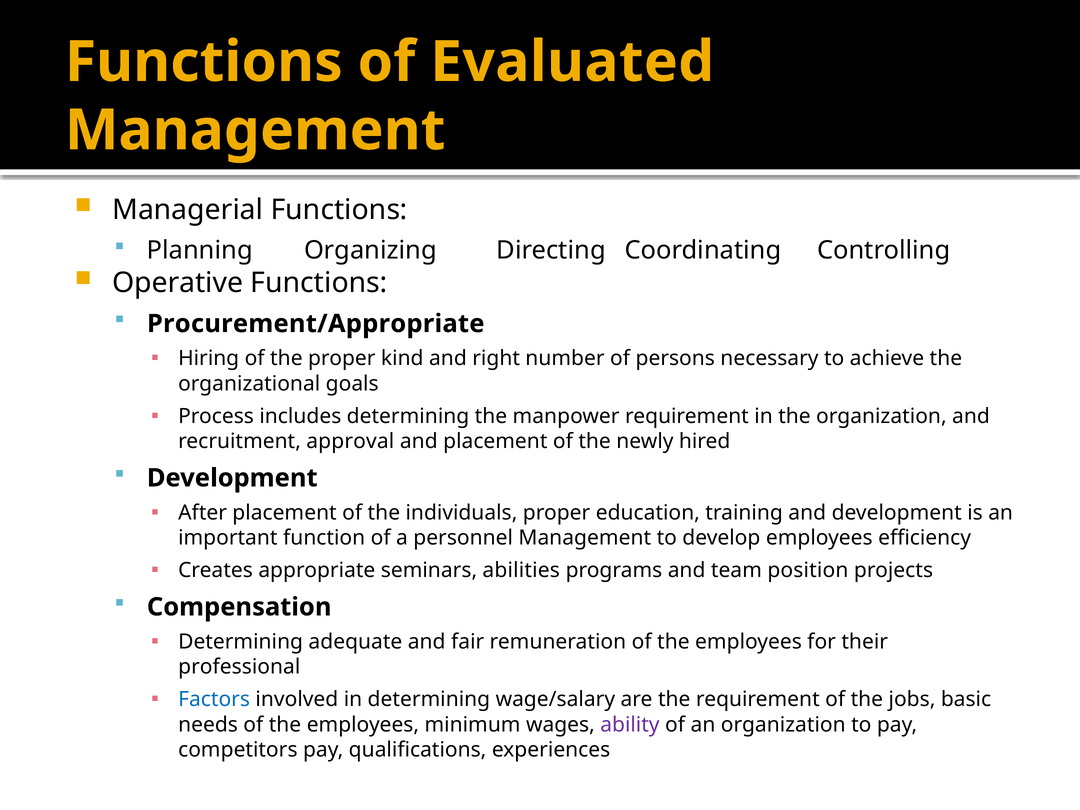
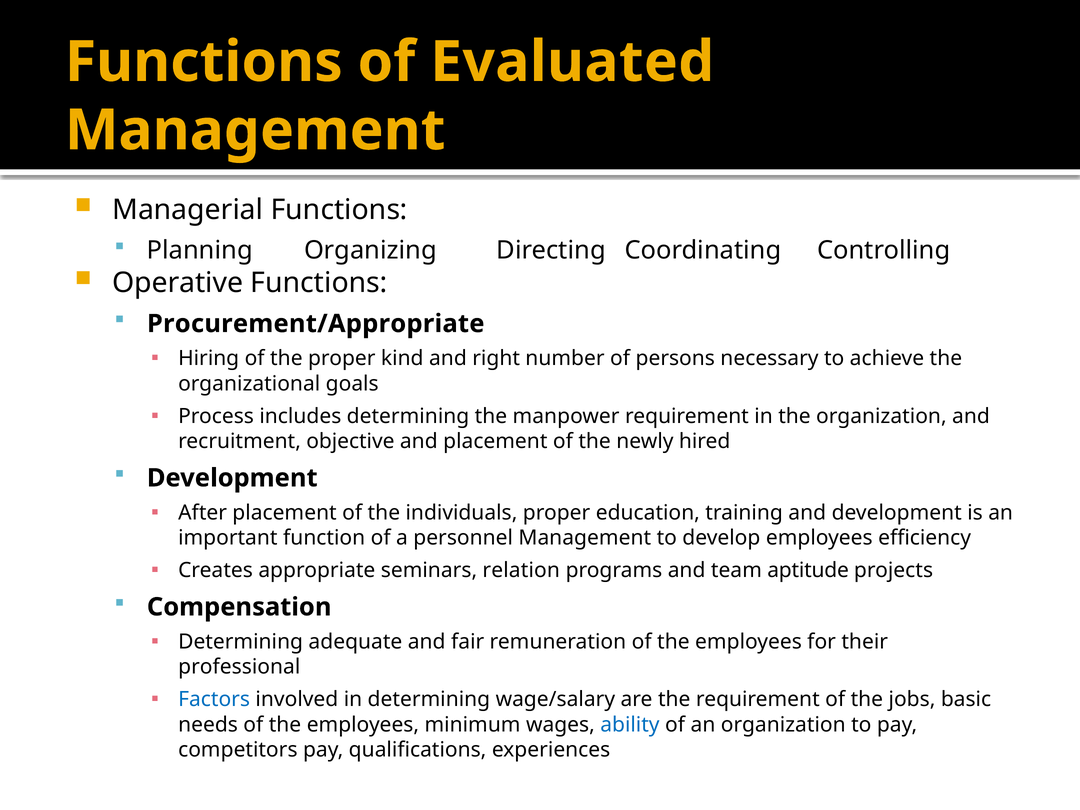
approval: approval -> objective
abilities: abilities -> relation
position: position -> aptitude
ability colour: purple -> blue
